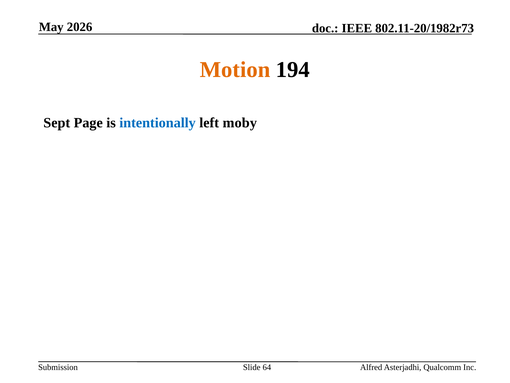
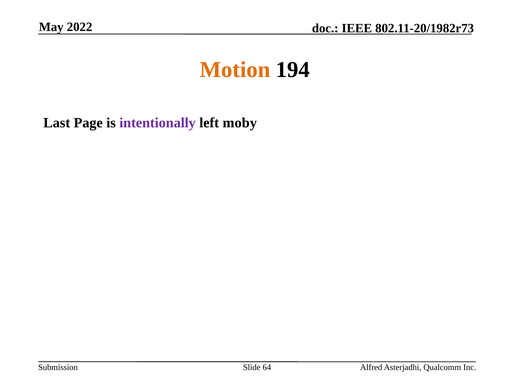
2026: 2026 -> 2022
Sept: Sept -> Last
intentionally colour: blue -> purple
